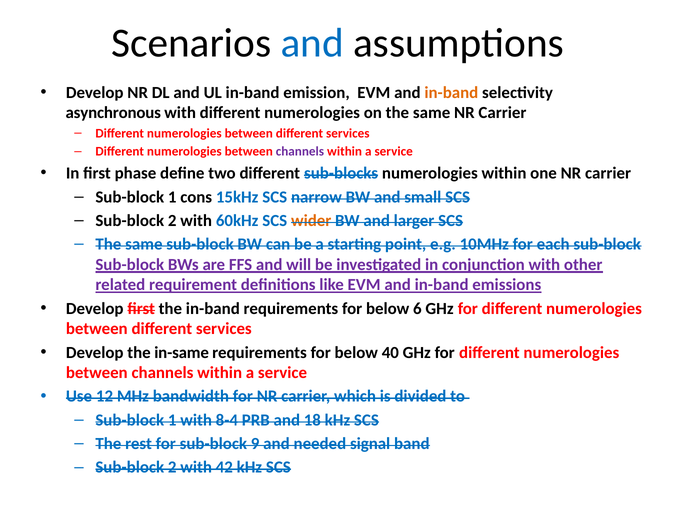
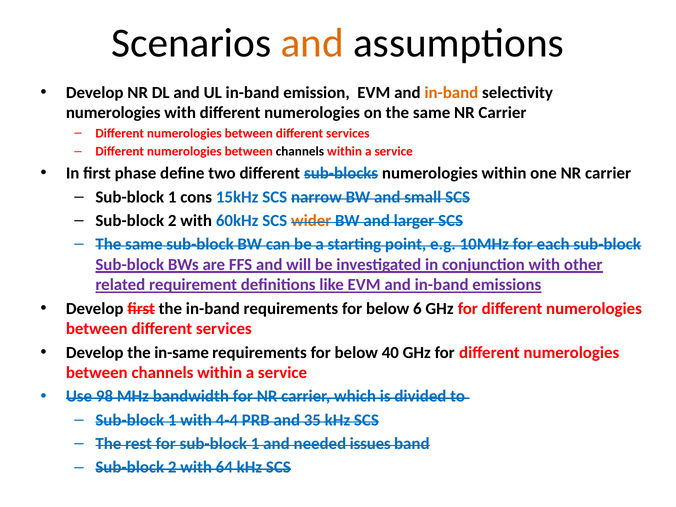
and at (312, 43) colour: blue -> orange
asynchronous at (113, 113): asynchronous -> numerologies
channels at (300, 152) colour: purple -> black
12: 12 -> 98
8-4: 8-4 -> 4-4
18: 18 -> 35
for sub-block 9: 9 -> 1
signal: signal -> issues
42: 42 -> 64
